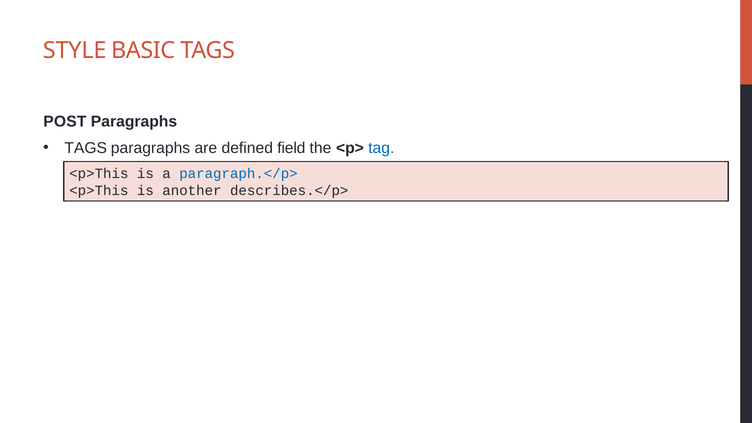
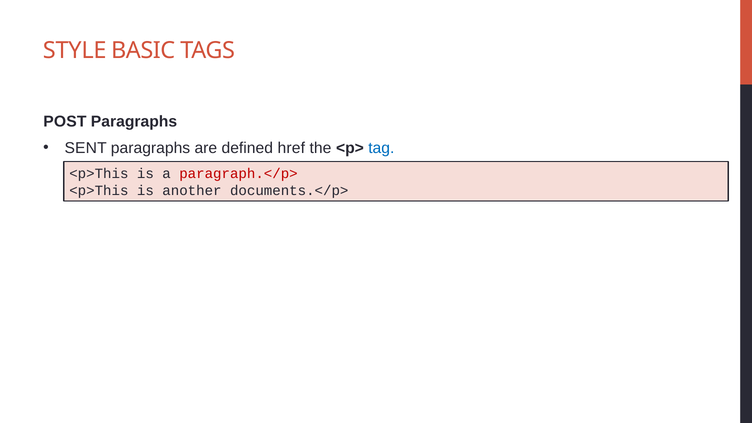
TAGS at (86, 148): TAGS -> SENT
field: field -> href
paragraph.</p> colour: blue -> red
describes.</p>: describes.</p> -> documents.</p>
